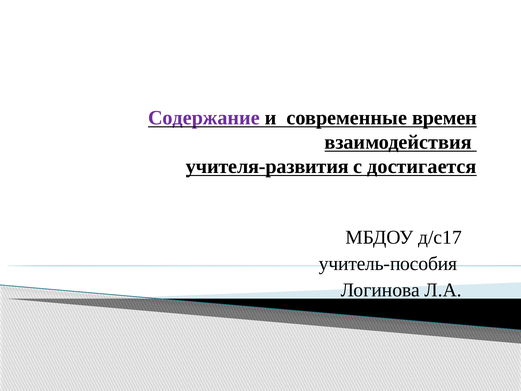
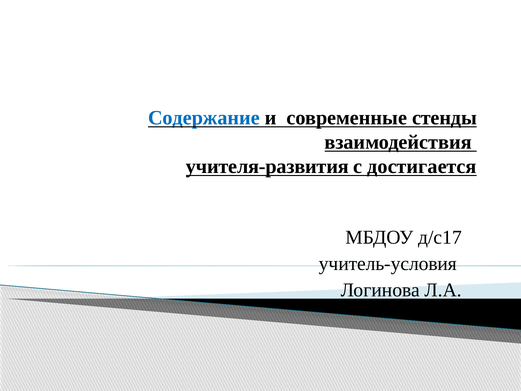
Содержание colour: purple -> blue
времен: времен -> стенды
учитель-пособия: учитель-пособия -> учитель-условия
